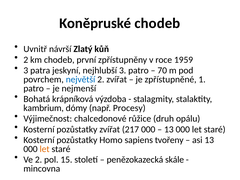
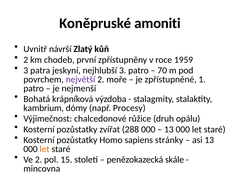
Koněpruské chodeb: chodeb -> amoniti
největší colour: blue -> purple
2 zvířat: zvířat -> moře
217: 217 -> 288
tvořeny: tvořeny -> stránky
